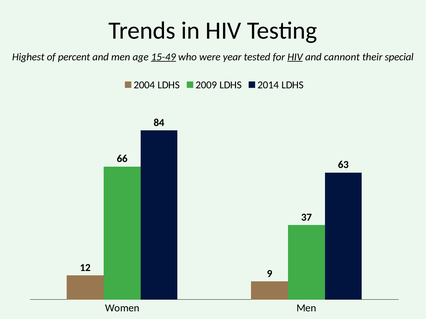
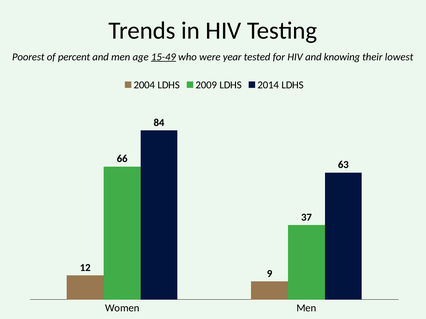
Highest: Highest -> Poorest
HIV at (295, 57) underline: present -> none
cannont: cannont -> knowing
special: special -> lowest
